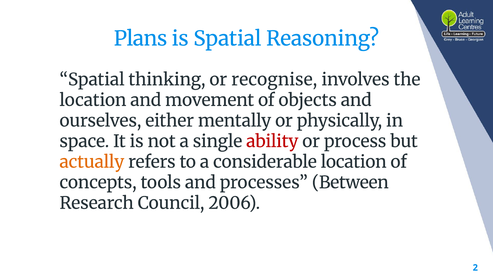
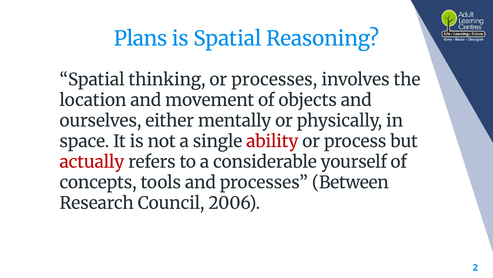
or recognise: recognise -> processes
actually colour: orange -> red
considerable location: location -> yourself
